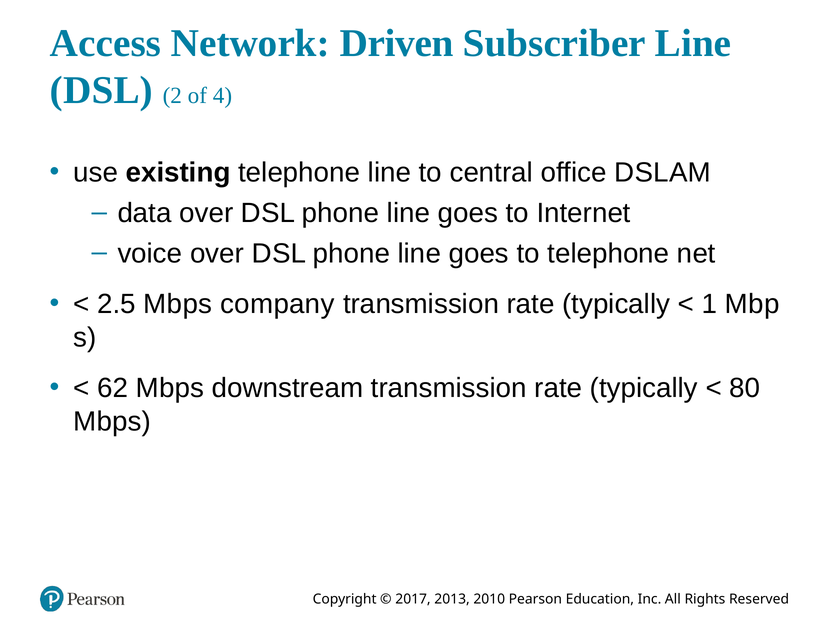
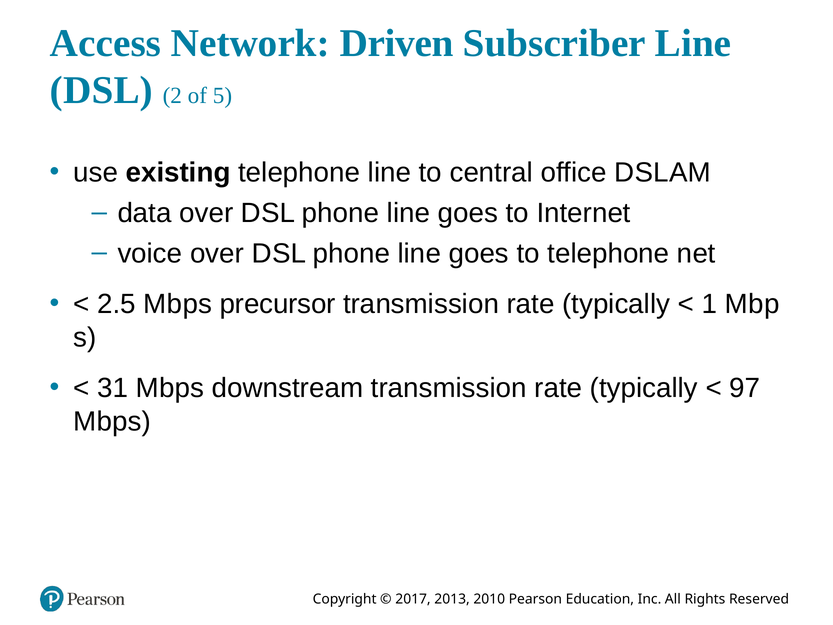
4: 4 -> 5
company: company -> precursor
62: 62 -> 31
80: 80 -> 97
